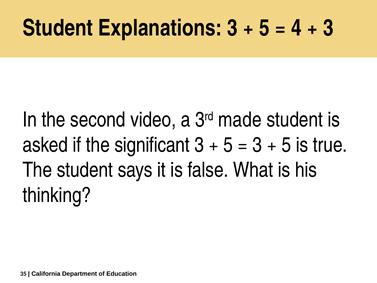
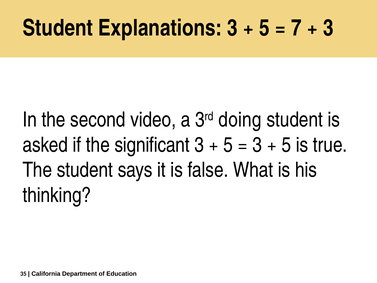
4: 4 -> 7
made: made -> doing
